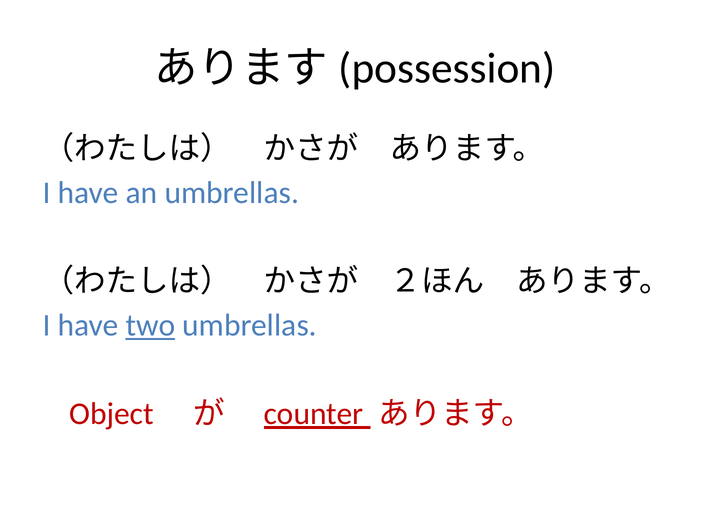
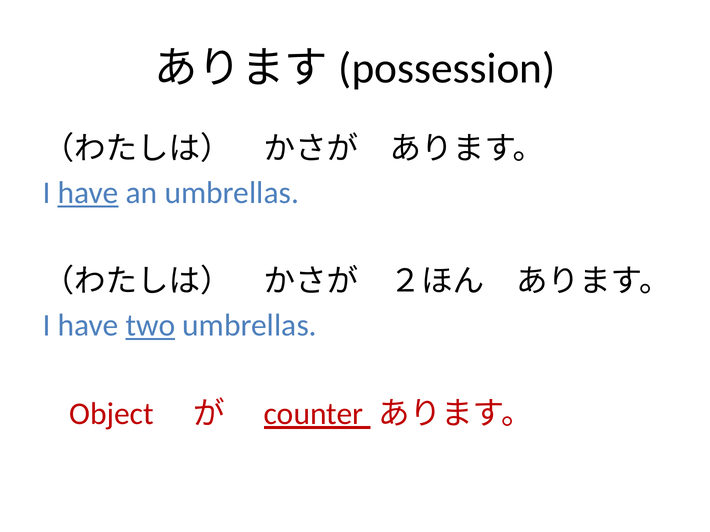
have at (88, 193) underline: none -> present
